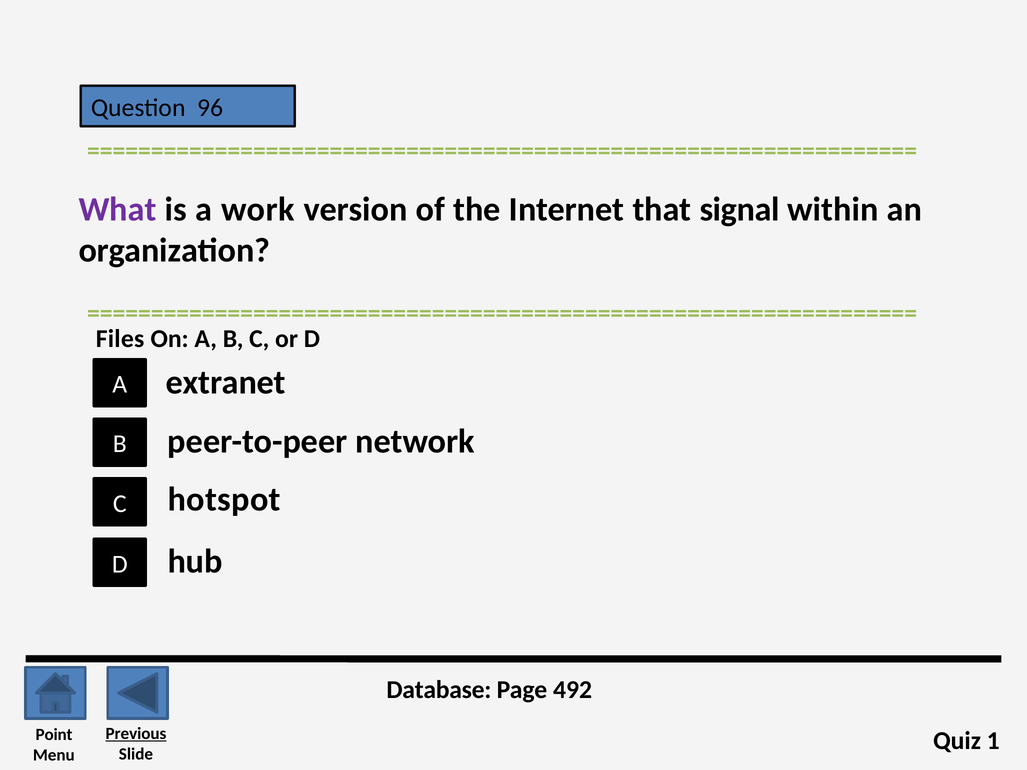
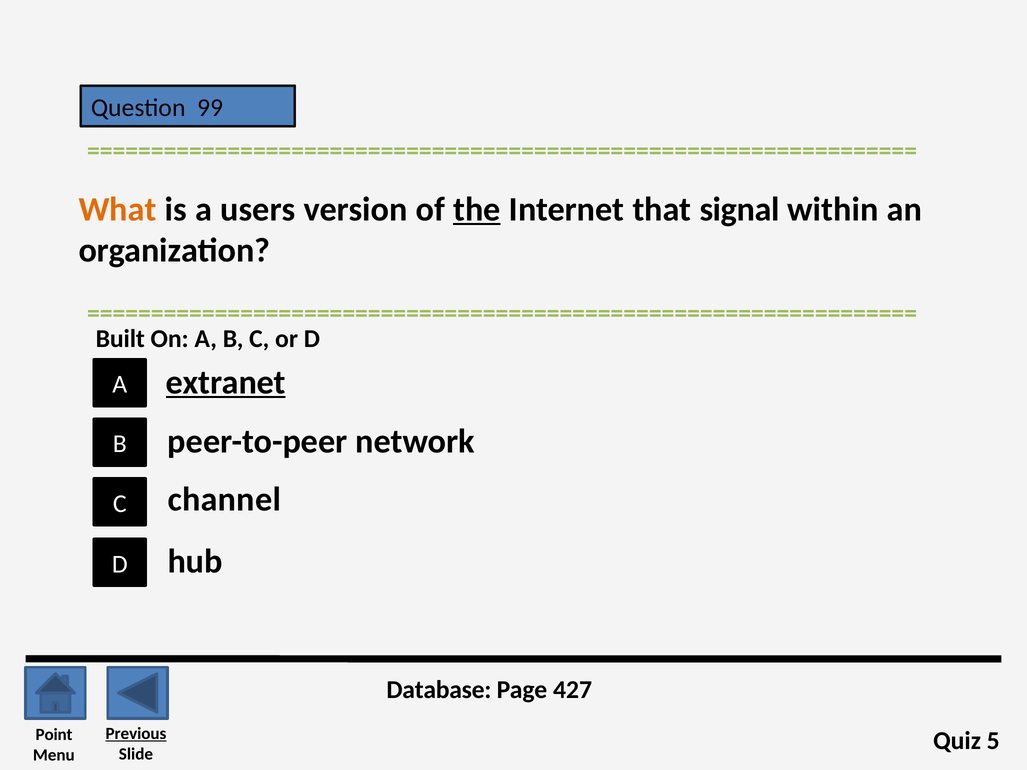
96: 96 -> 99
What colour: purple -> orange
work: work -> users
the underline: none -> present
Files: Files -> Built
extranet underline: none -> present
hotspot: hotspot -> channel
492: 492 -> 427
1: 1 -> 5
